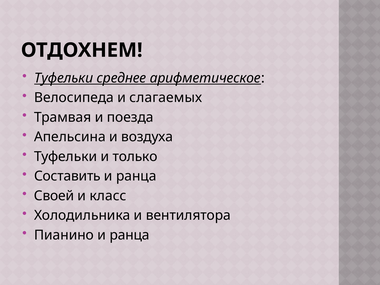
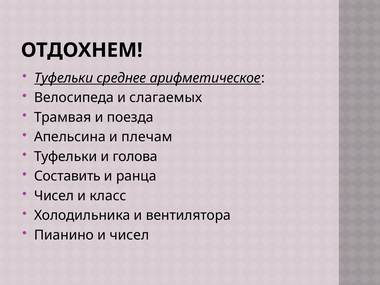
воздуха: воздуха -> плечам
только: только -> голова
Своей at (54, 196): Своей -> Чисел
Пианино и ранца: ранца -> чисел
